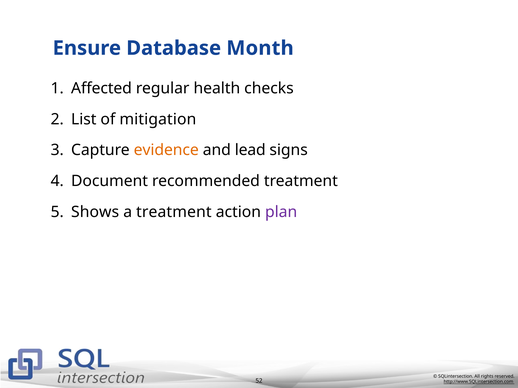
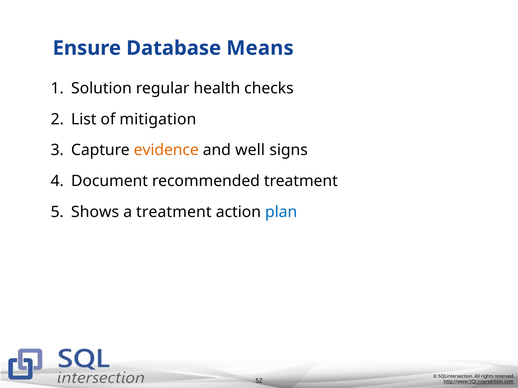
Month: Month -> Means
Affected: Affected -> Solution
lead: lead -> well
plan colour: purple -> blue
